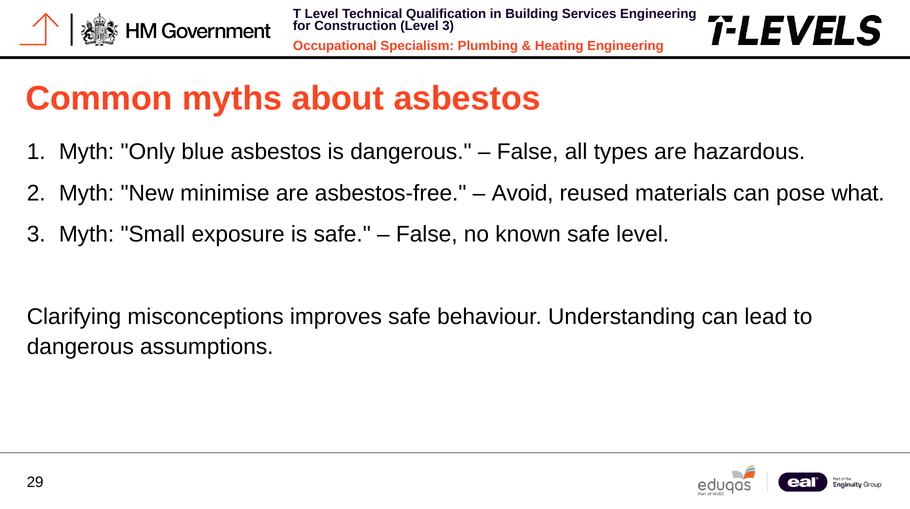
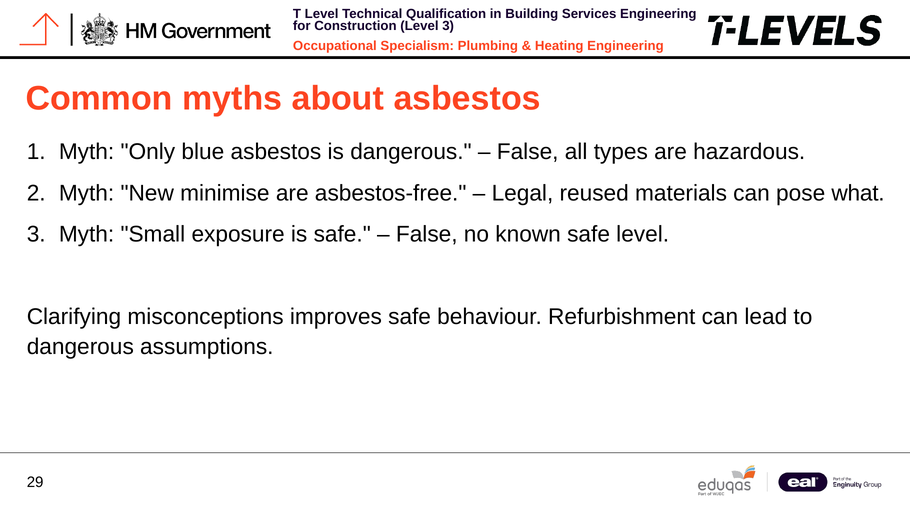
Avoid: Avoid -> Legal
Understanding: Understanding -> Refurbishment
